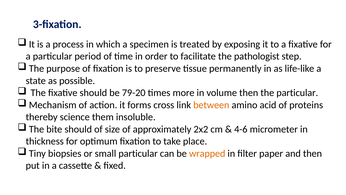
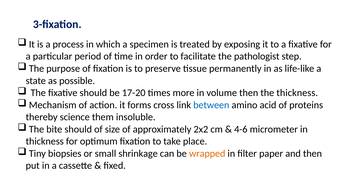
79-20: 79-20 -> 17-20
the particular: particular -> thickness
between colour: orange -> blue
small particular: particular -> shrinkage
